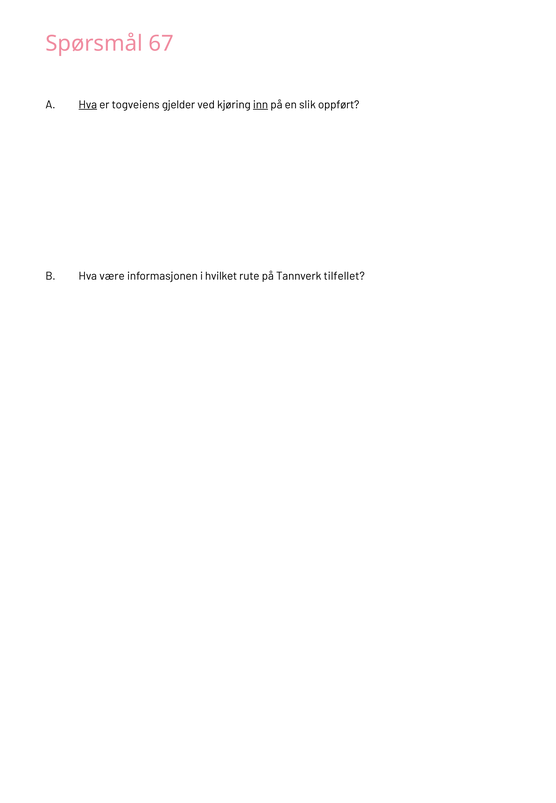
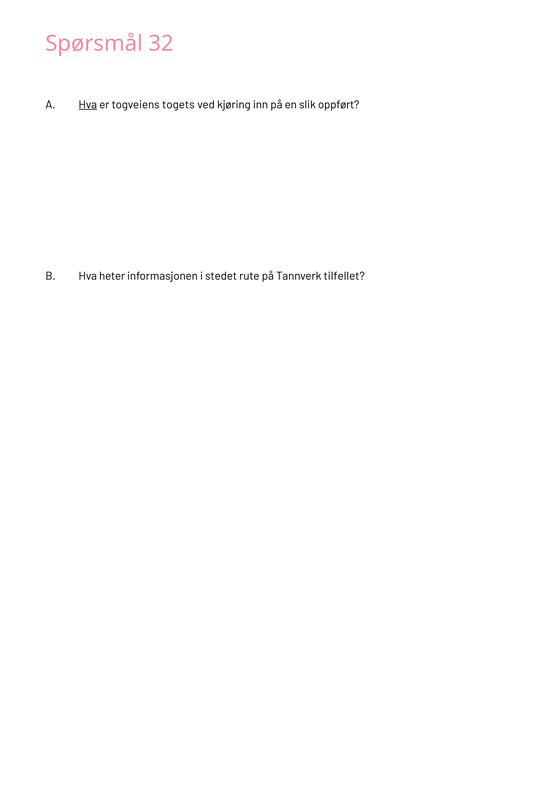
67: 67 -> 32
gjelder: gjelder -> togets
inn underline: present -> none
være: være -> heter
hvilket: hvilket -> stedet
